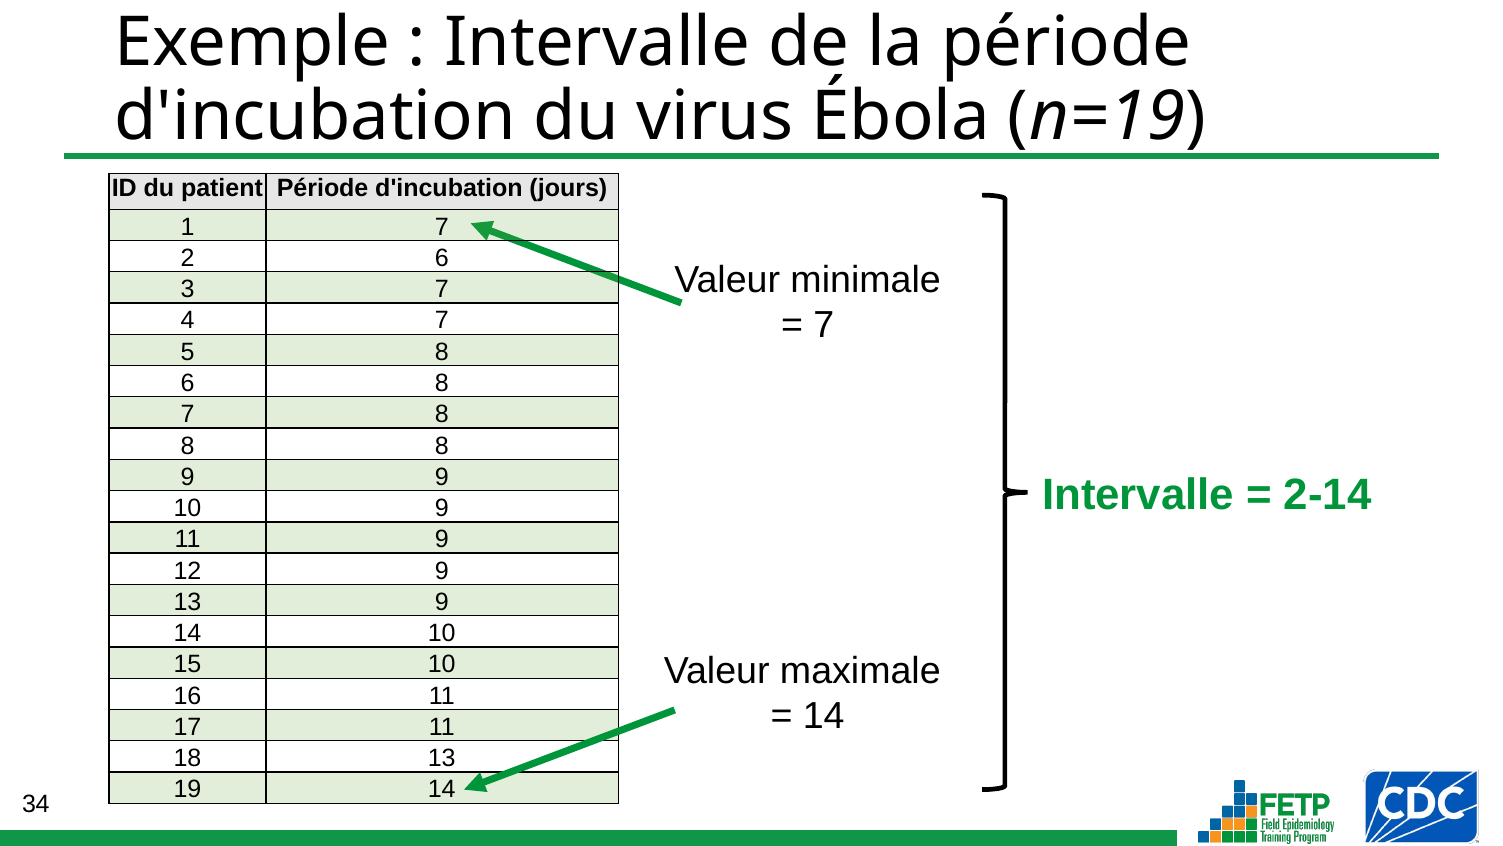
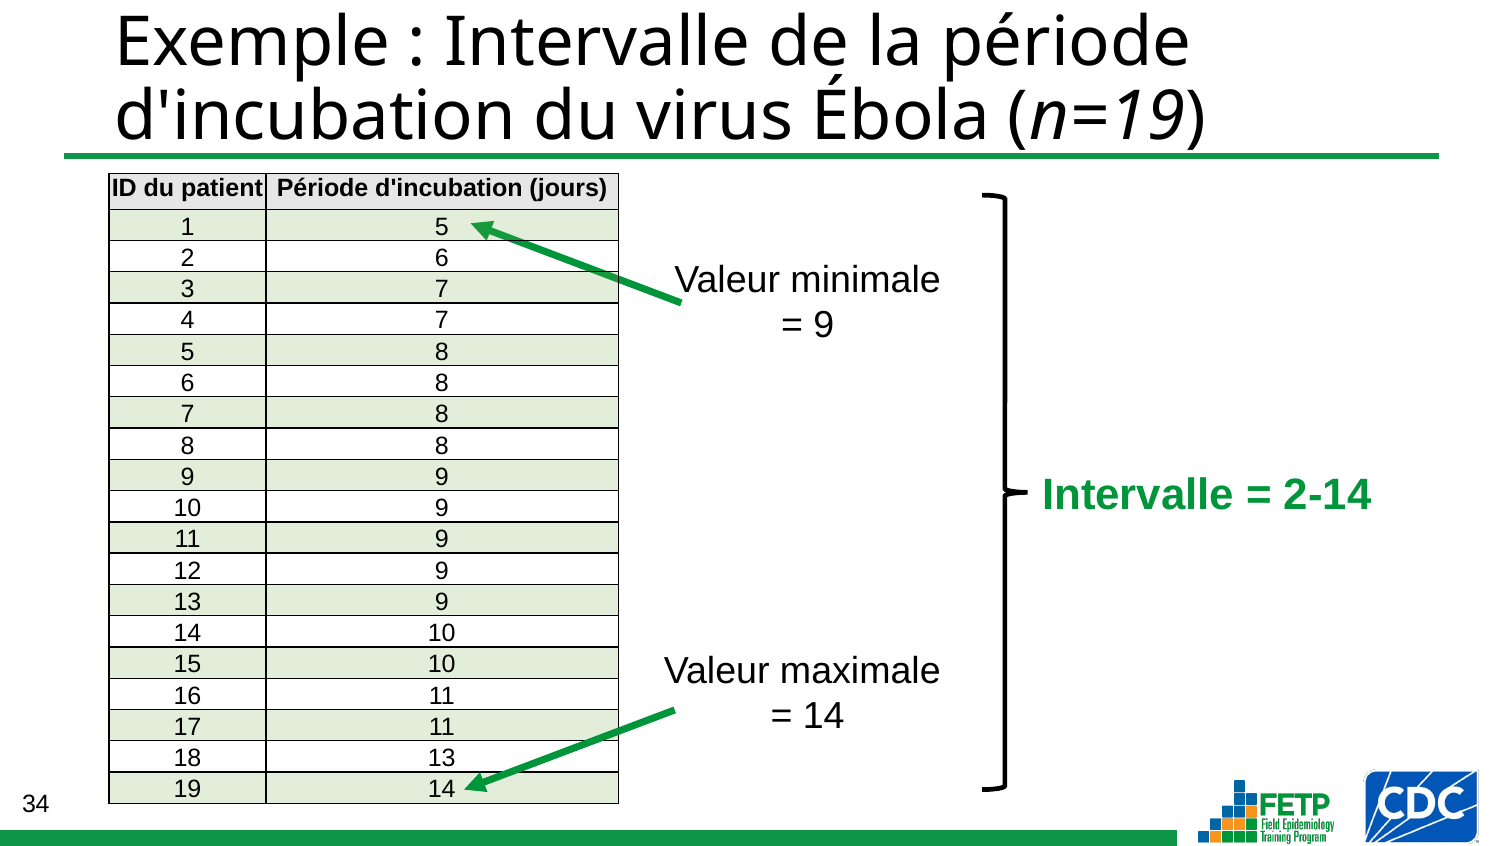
1 7: 7 -> 5
7 at (824, 325): 7 -> 9
